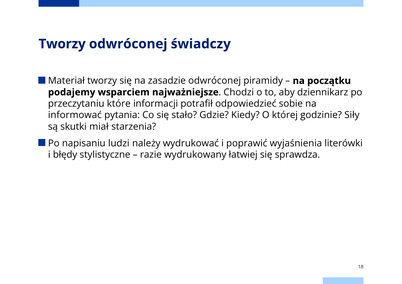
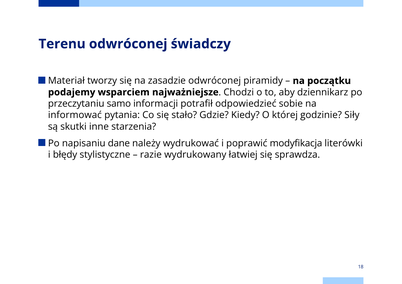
Tworzy at (62, 44): Tworzy -> Terenu
które: które -> samo
miał: miał -> inne
ludzi: ludzi -> dane
wyjaśnienia: wyjaśnienia -> modyfikacja
